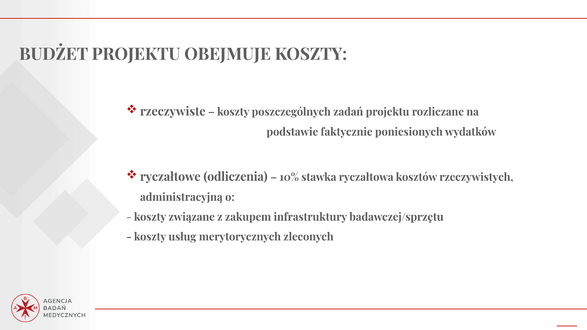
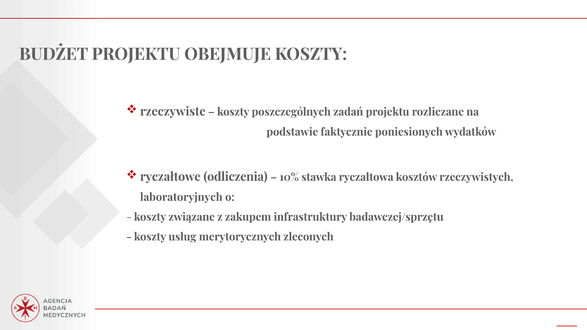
administracyjną: administracyjną -> laboratoryjnych
